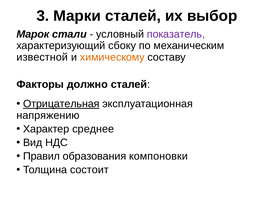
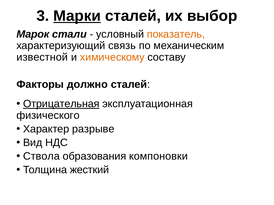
Марки underline: none -> present
показатель colour: purple -> orange
сбоку: сбоку -> связь
напряжению: напряжению -> физического
среднее: среднее -> разрыве
Правил: Правил -> Ствола
состоит: состоит -> жесткий
